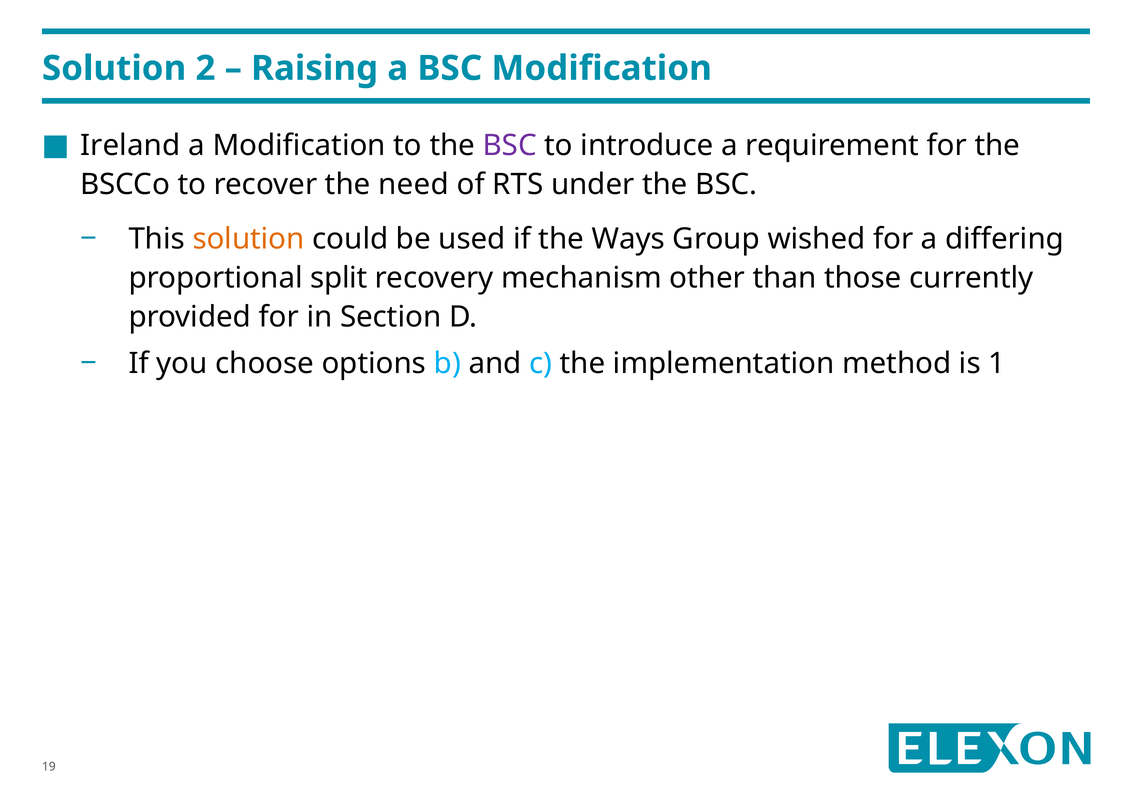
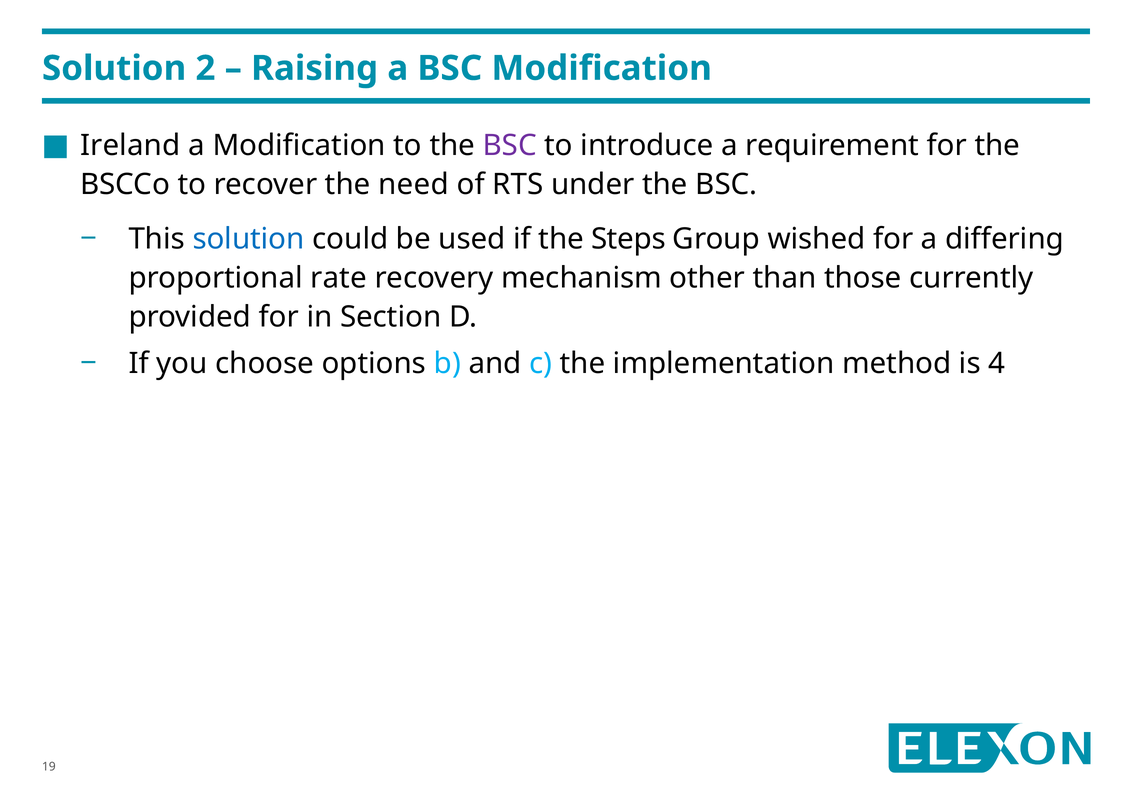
solution at (249, 239) colour: orange -> blue
Ways: Ways -> Steps
split: split -> rate
1: 1 -> 4
